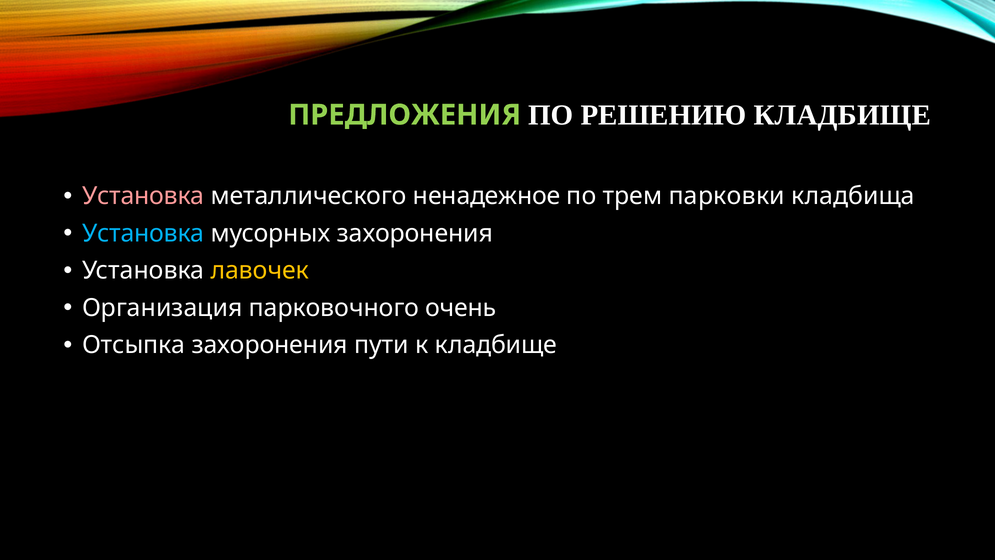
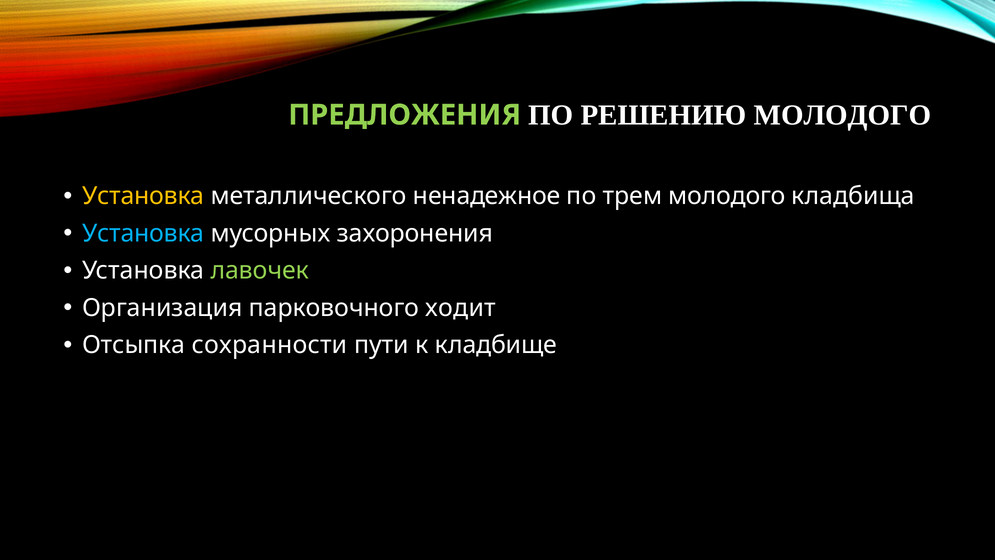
РЕШЕНИЮ КЛАДБИЩЕ: КЛАДБИЩЕ -> МОЛОДОГО
Установка at (143, 196) colour: pink -> yellow
трем парковки: парковки -> молодого
лавочек colour: yellow -> light green
очень: очень -> ходит
Отсыпка захоронения: захоронения -> сохранности
